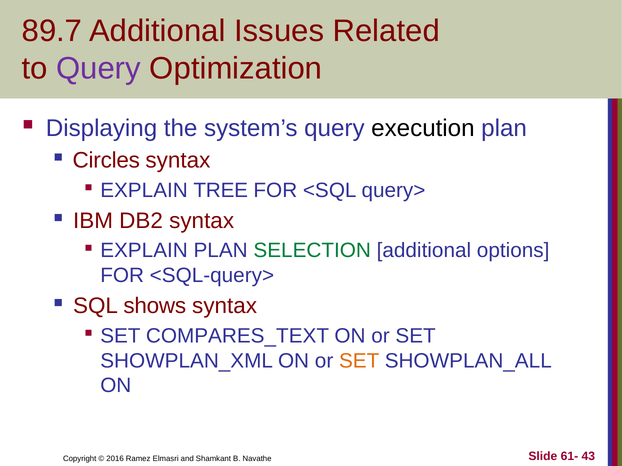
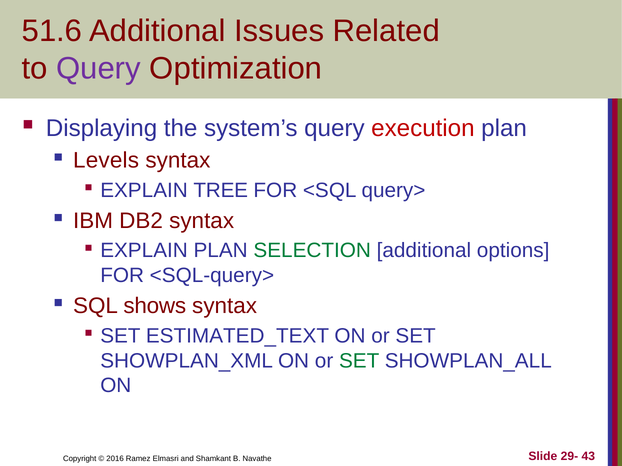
89.7: 89.7 -> 51.6
execution colour: black -> red
Circles: Circles -> Levels
COMPARES_TEXT: COMPARES_TEXT -> ESTIMATED_TEXT
SET at (359, 361) colour: orange -> green
61-: 61- -> 29-
